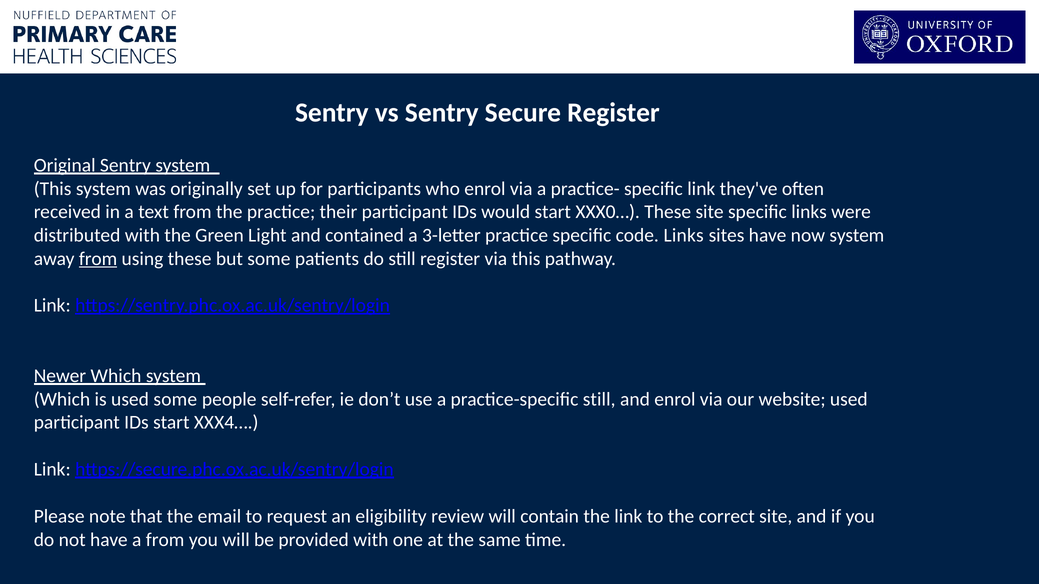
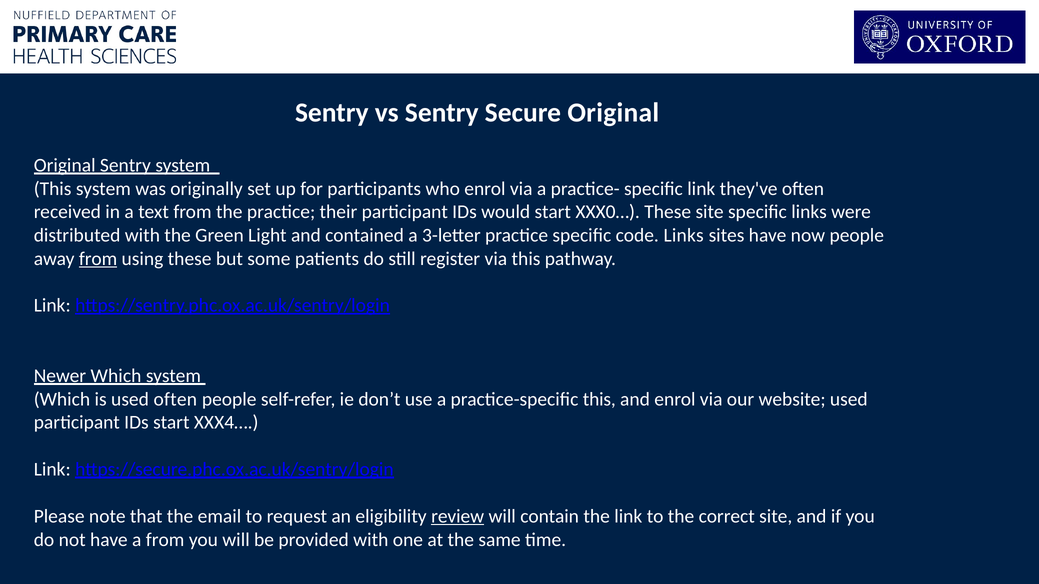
Secure Register: Register -> Original
now system: system -> people
used some: some -> often
practice-specific still: still -> this
review underline: none -> present
